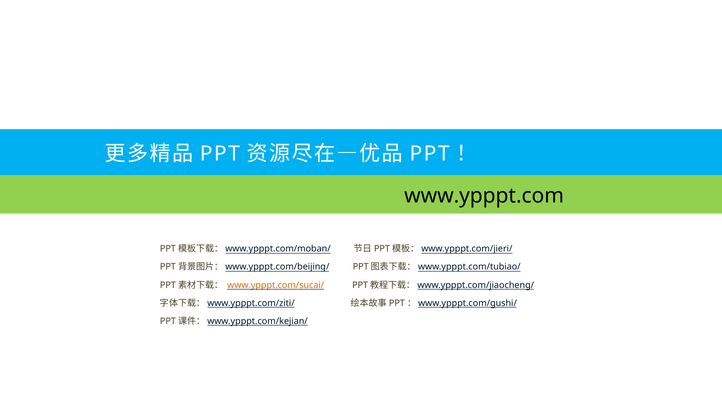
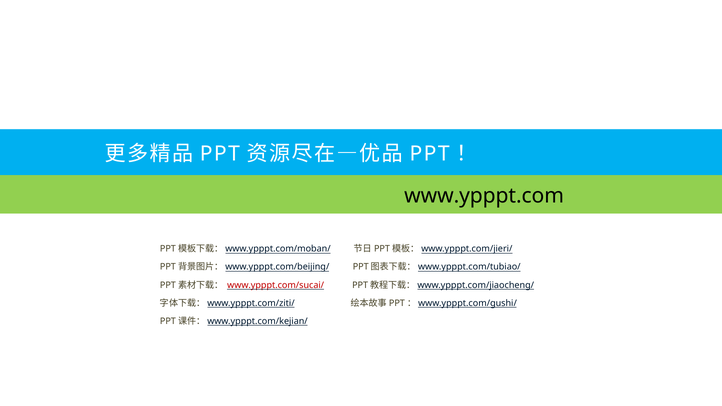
www.ypppt.com/sucai/ colour: orange -> red
